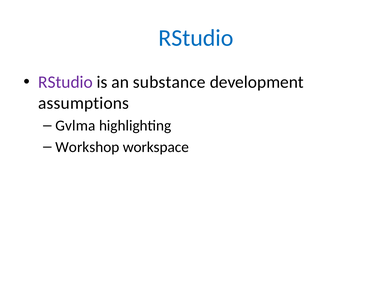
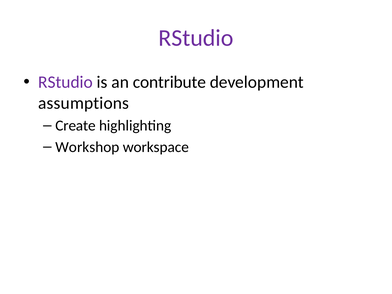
RStudio at (196, 38) colour: blue -> purple
substance: substance -> contribute
Gvlma: Gvlma -> Create
